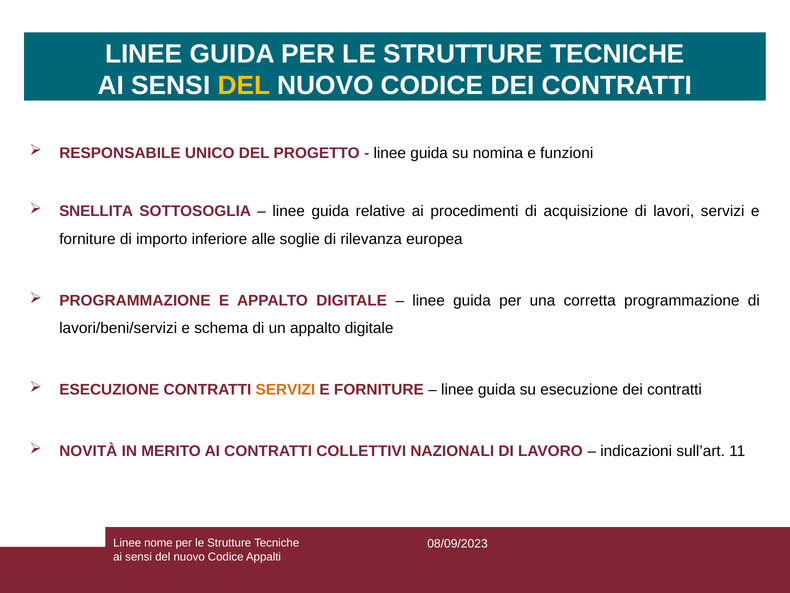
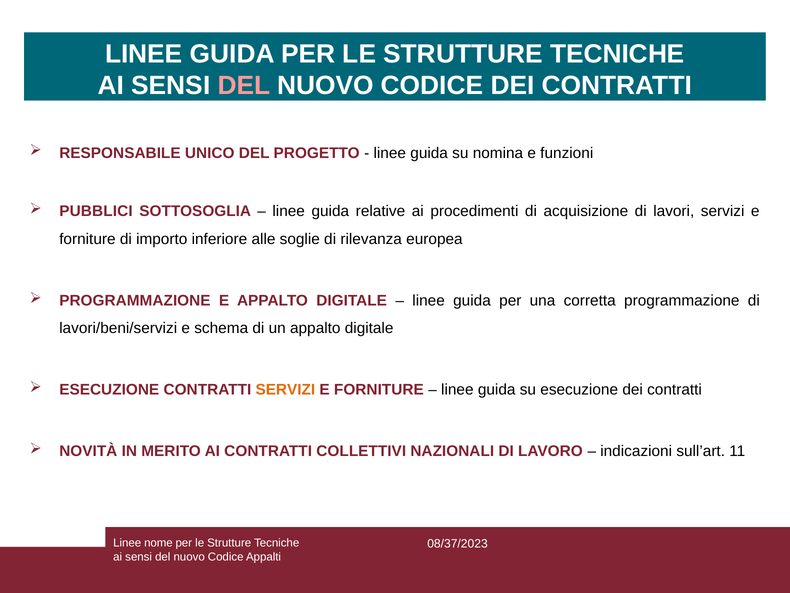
DEL at (244, 86) colour: yellow -> pink
SNELLITA: SNELLITA -> PUBBLICI
08/09/2023: 08/09/2023 -> 08/37/2023
